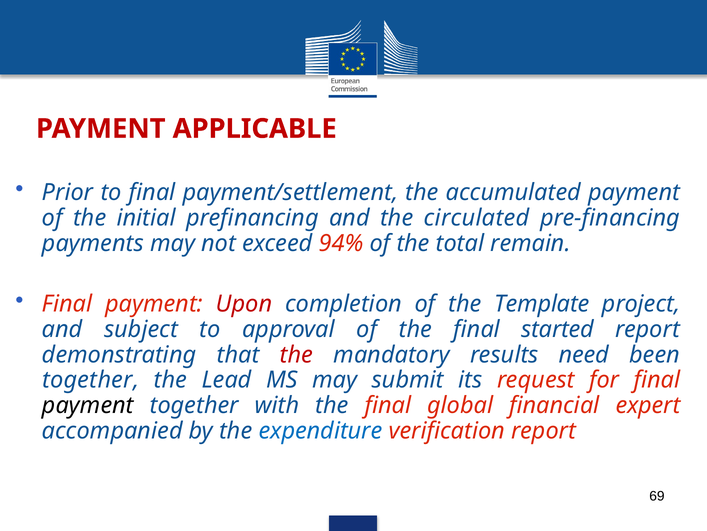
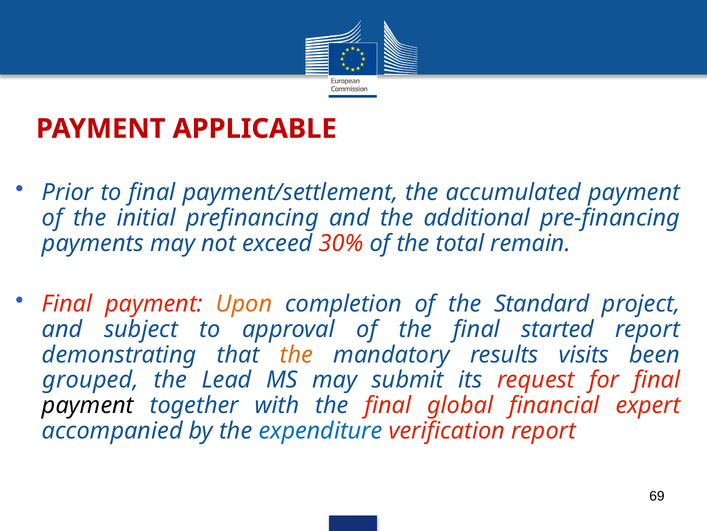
circulated: circulated -> additional
94%: 94% -> 30%
Upon colour: red -> orange
Template: Template -> Standard
the at (296, 354) colour: red -> orange
need: need -> visits
together at (91, 380): together -> grouped
